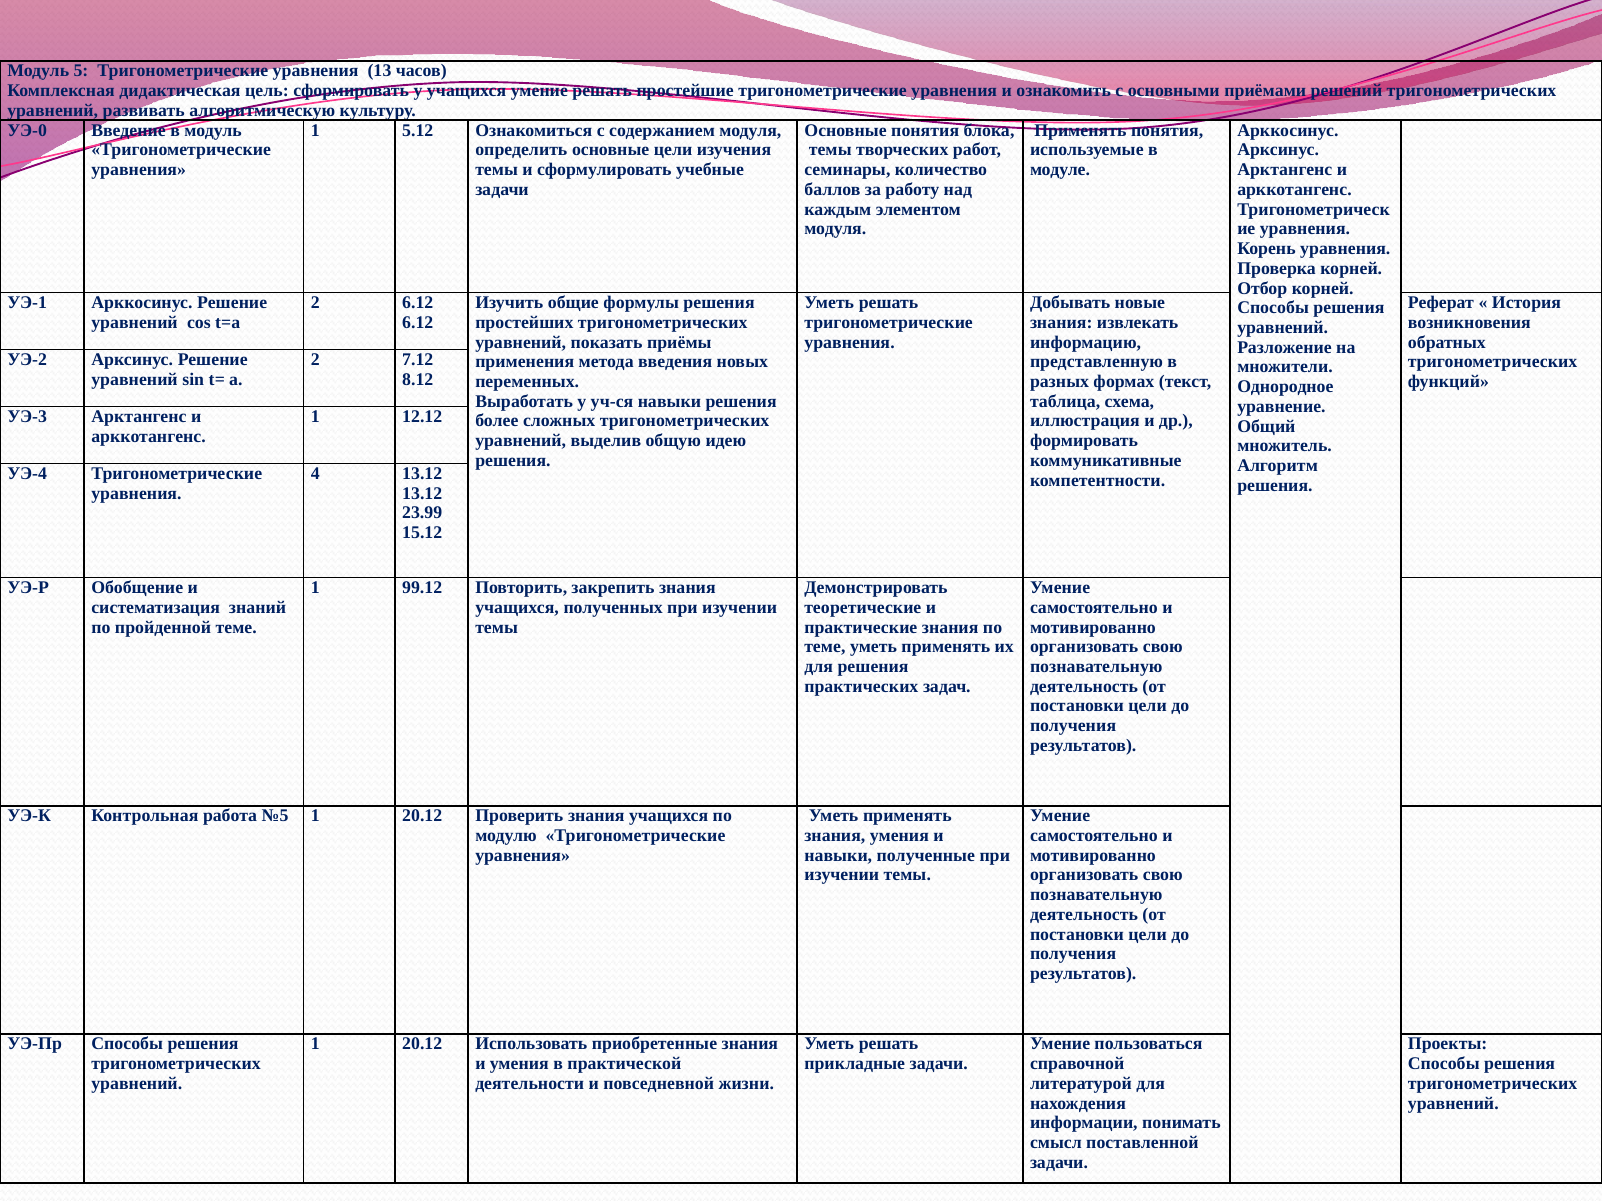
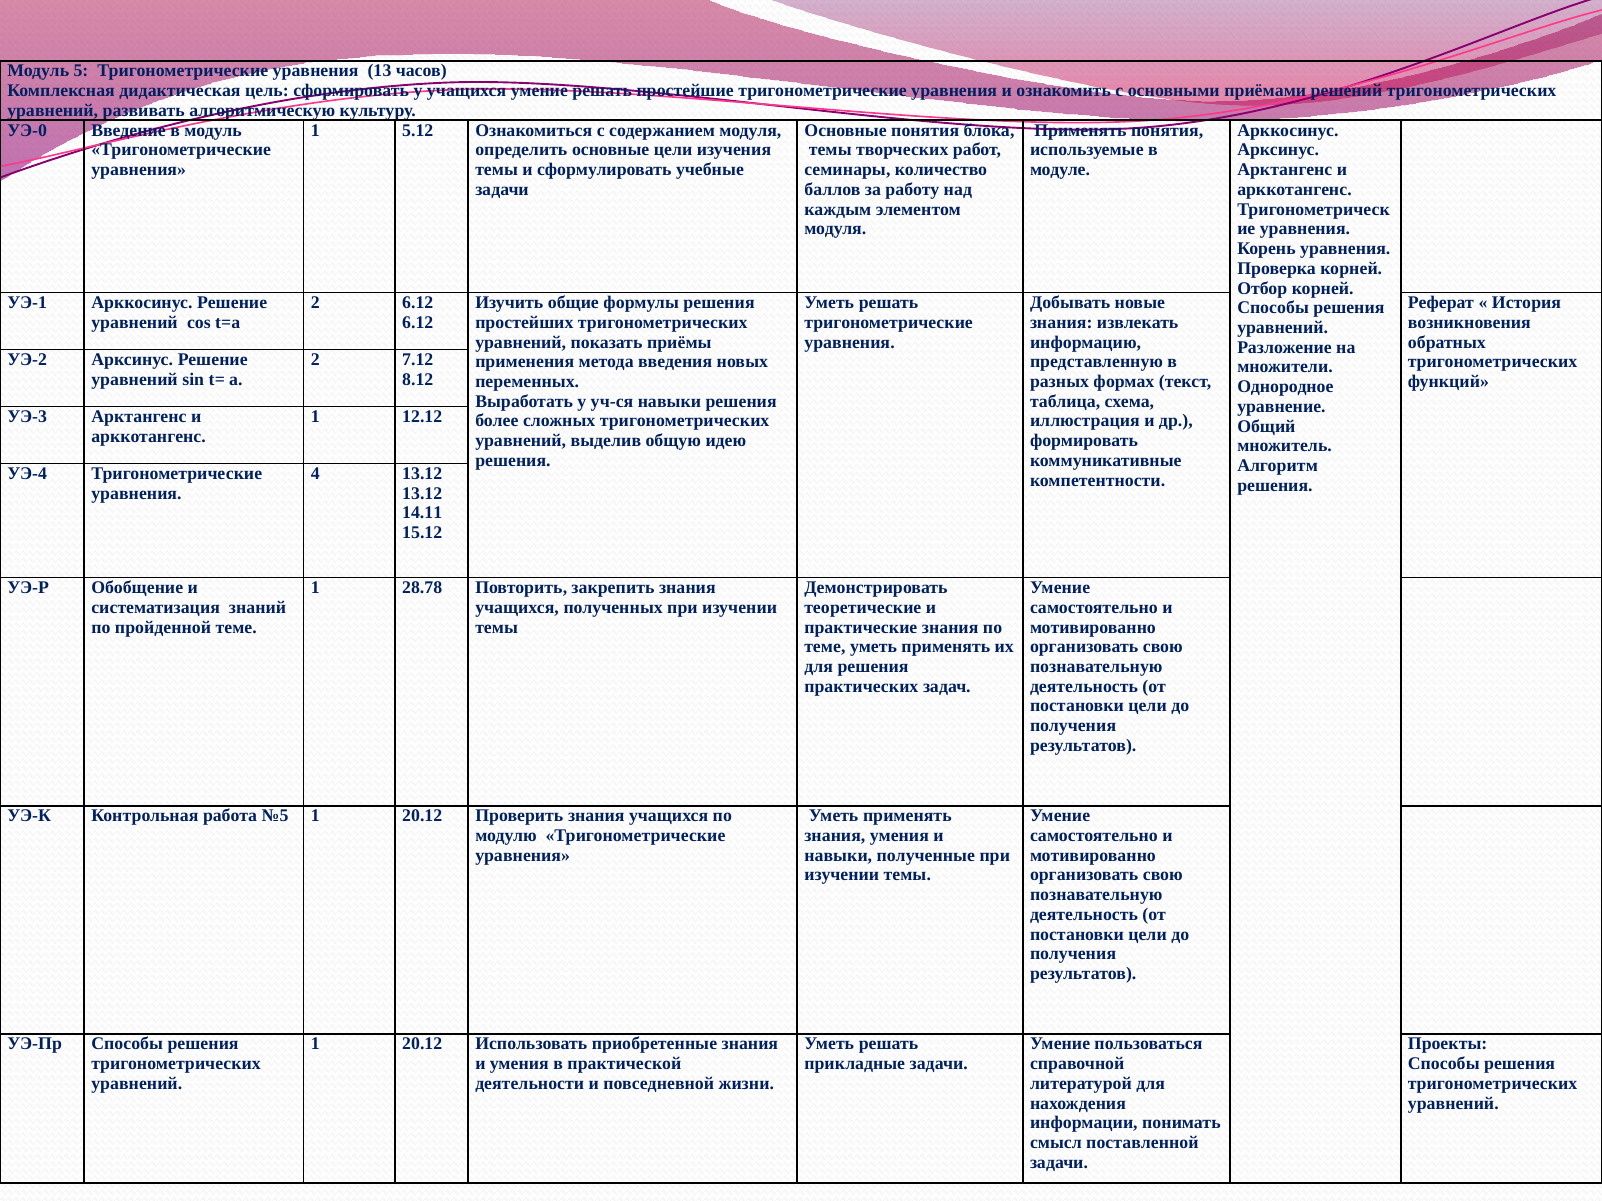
23.99: 23.99 -> 14.11
99.12: 99.12 -> 28.78
